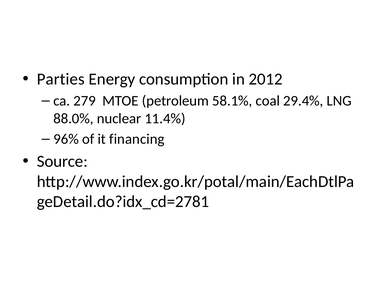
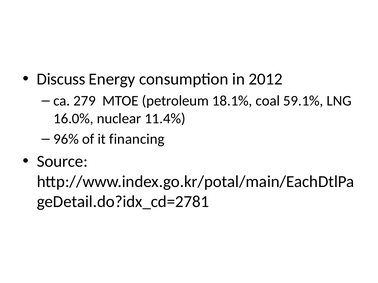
Parties: Parties -> Discuss
58.1%: 58.1% -> 18.1%
29.4%: 29.4% -> 59.1%
88.0%: 88.0% -> 16.0%
